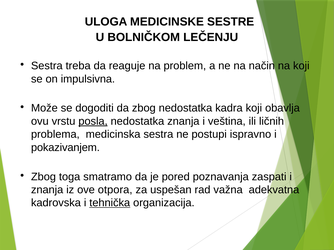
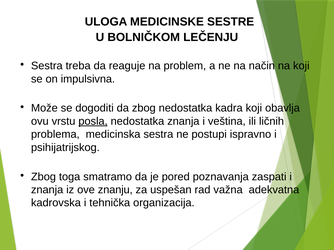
pokazivanjem: pokazivanjem -> psihijatrijskog
otpora: otpora -> znanju
tehnička underline: present -> none
